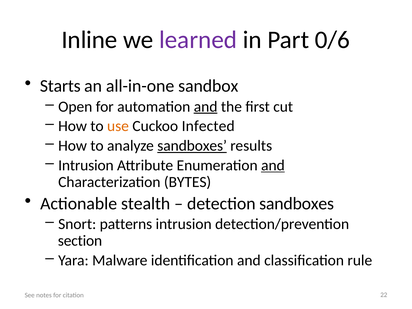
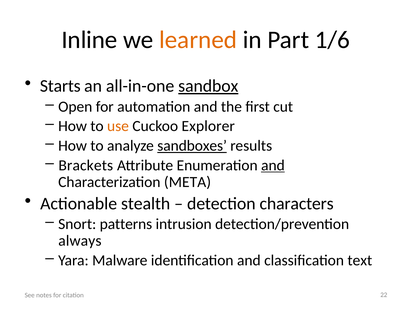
learned colour: purple -> orange
0/6: 0/6 -> 1/6
sandbox underline: none -> present
and at (206, 107) underline: present -> none
Infected: Infected -> Explorer
Intrusion at (86, 165): Intrusion -> Brackets
BYTES: BYTES -> META
detection sandboxes: sandboxes -> characters
section: section -> always
rule: rule -> text
